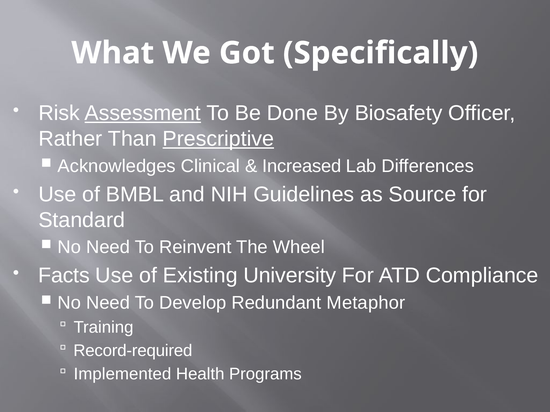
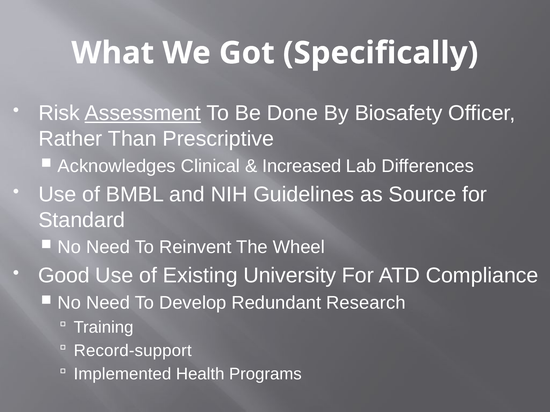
Prescriptive underline: present -> none
Facts: Facts -> Good
Metaphor: Metaphor -> Research
Record-required: Record-required -> Record-support
